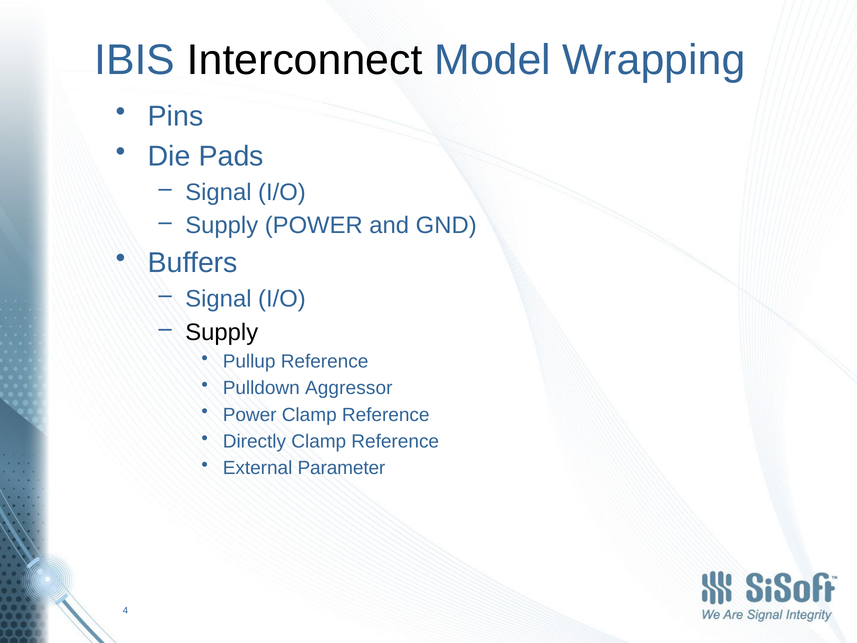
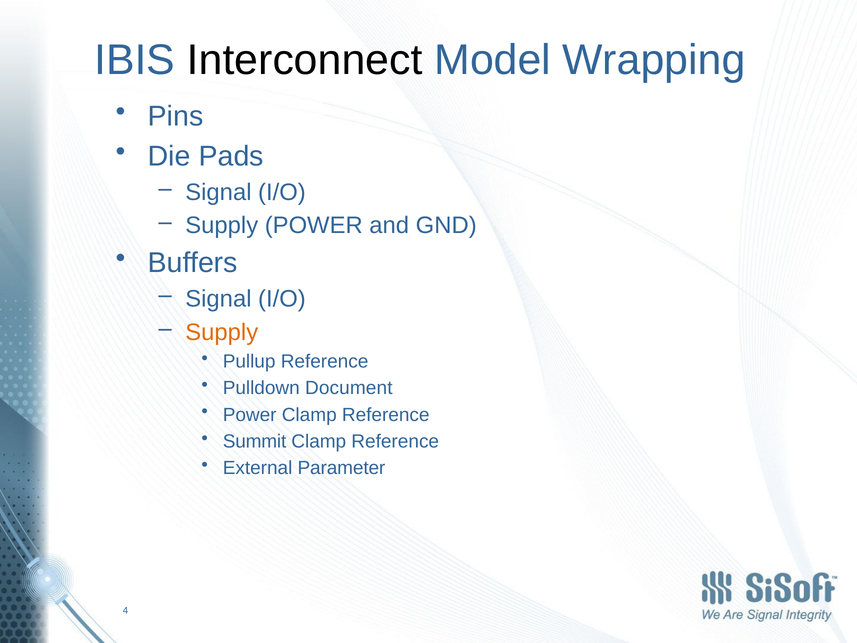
Supply at (222, 332) colour: black -> orange
Aggressor: Aggressor -> Document
Directly: Directly -> Summit
